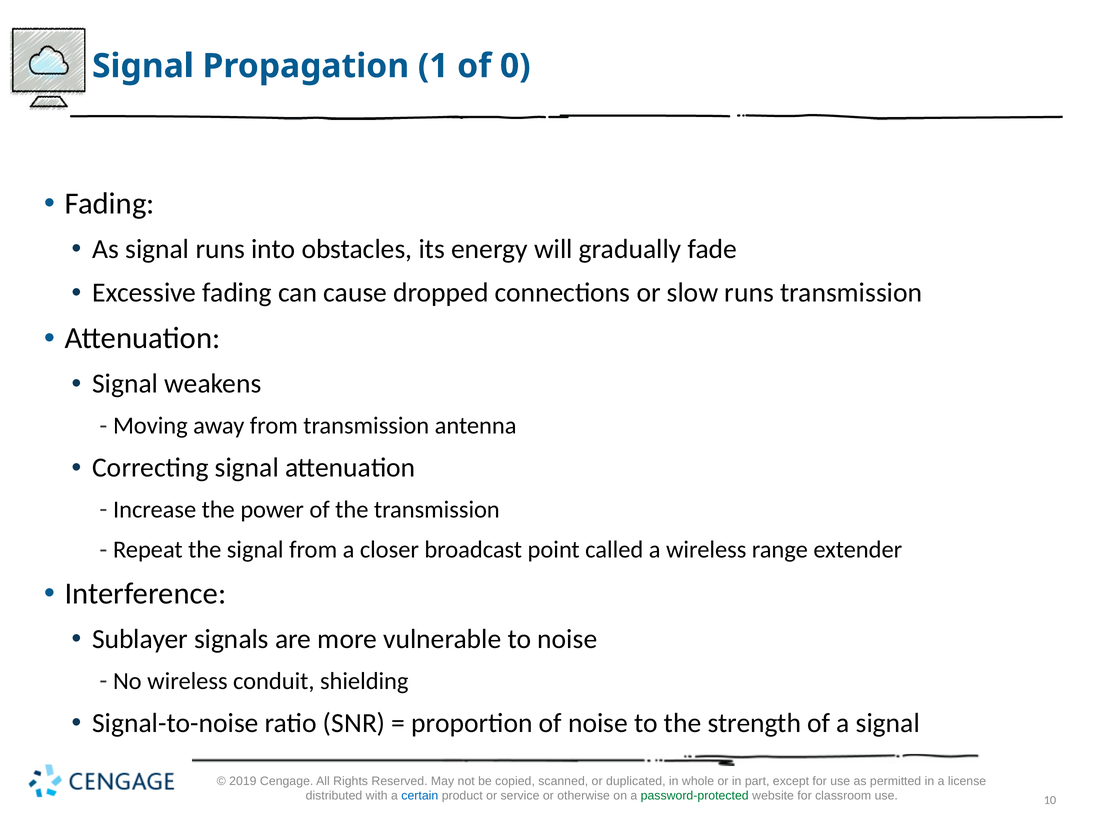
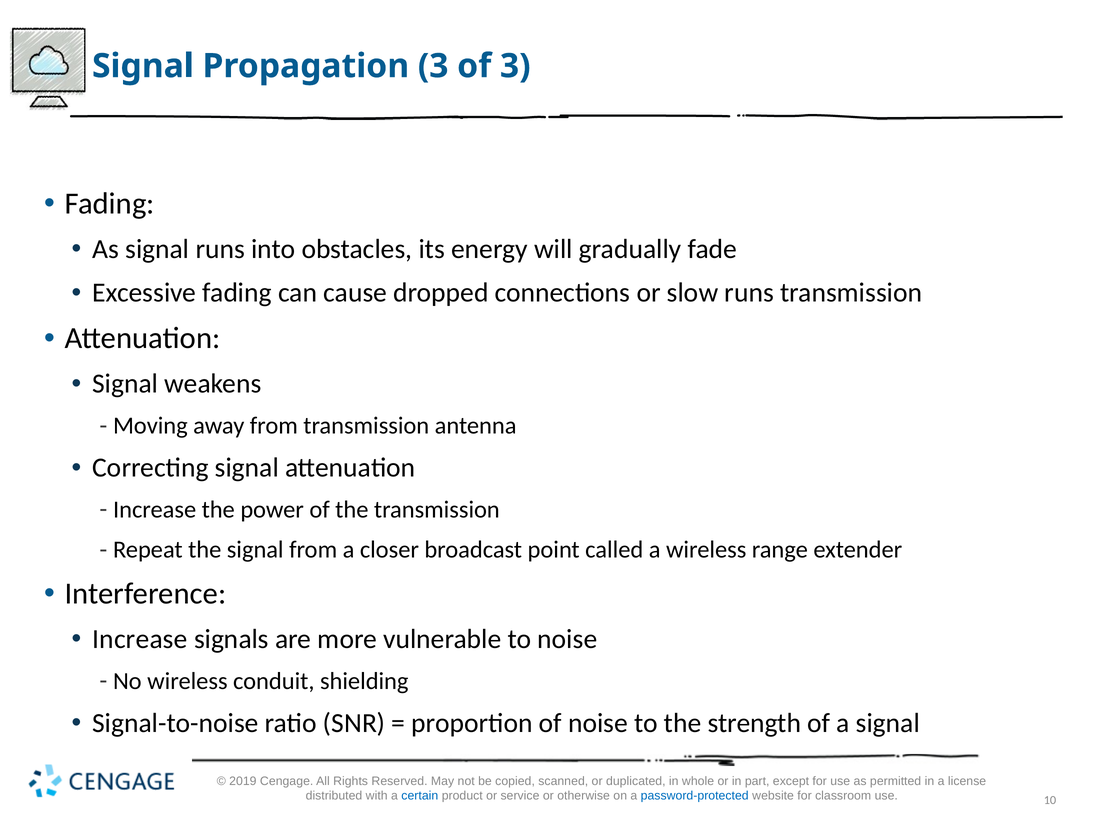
Propagation 1: 1 -> 3
of 0: 0 -> 3
Sublayer at (140, 639): Sublayer -> Increase
password-protected colour: green -> blue
